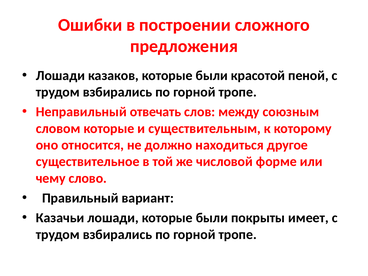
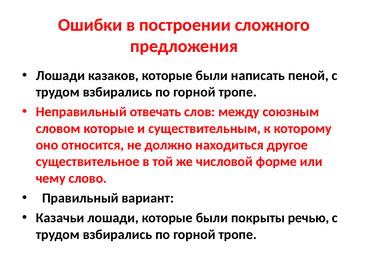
красотой: красотой -> написать
имеет: имеет -> речью
